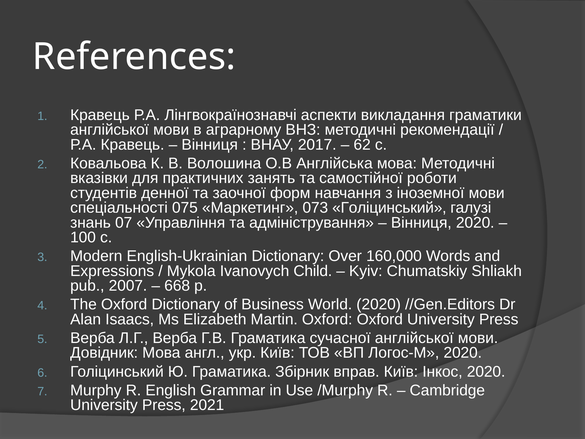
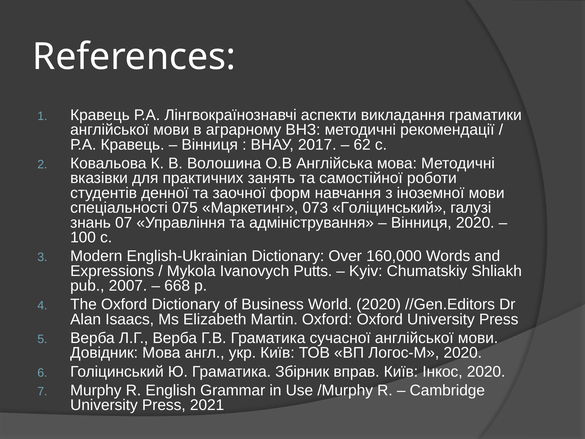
Child: Child -> Putts
